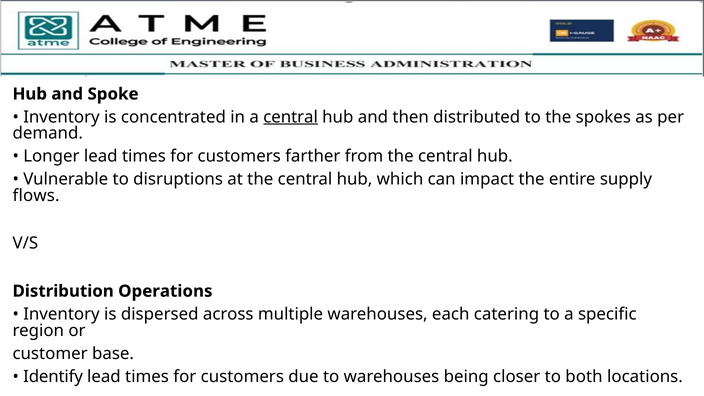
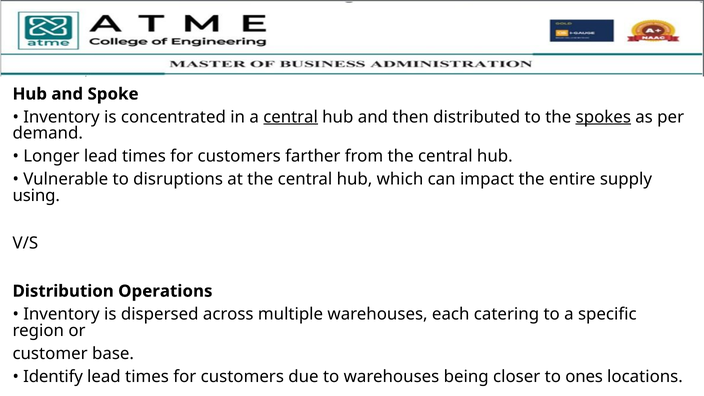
spokes underline: none -> present
flows: flows -> using
both: both -> ones
